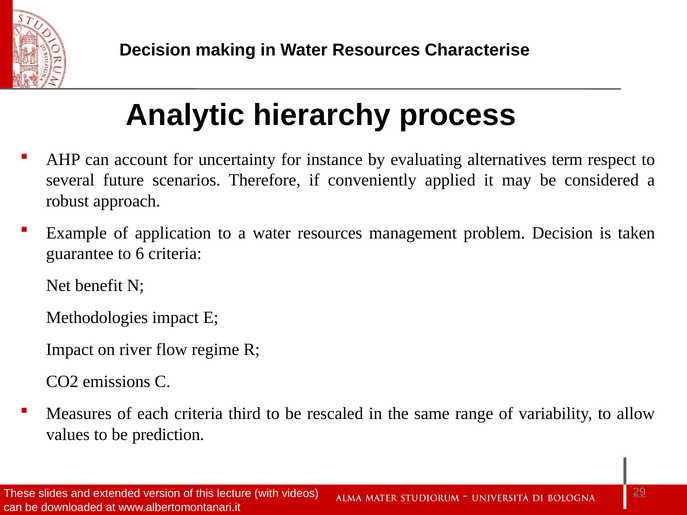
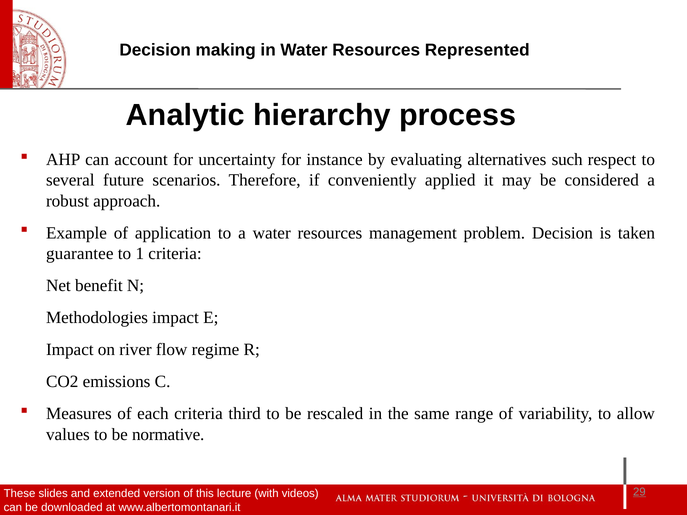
Characterise: Characterise -> Represented
term: term -> such
6: 6 -> 1
prediction: prediction -> normative
